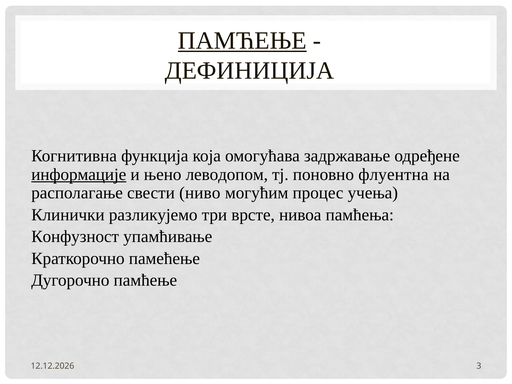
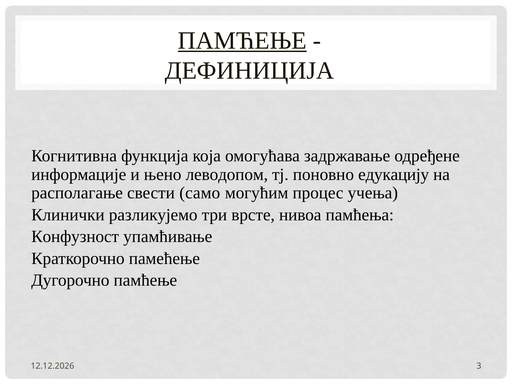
информације underline: present -> none
флуентна: флуентна -> едукацију
ниво: ниво -> само
